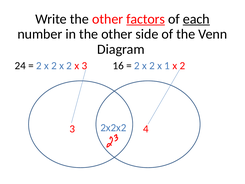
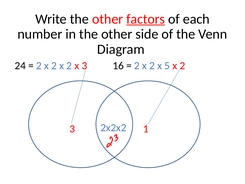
each underline: present -> none
1: 1 -> 5
4: 4 -> 1
